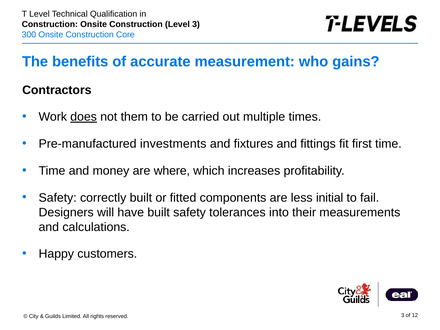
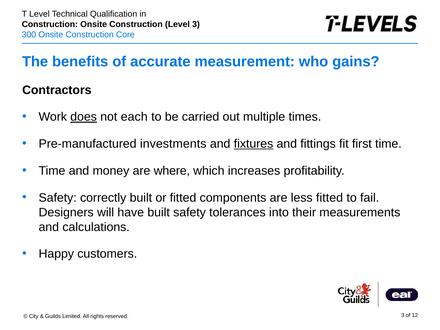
them: them -> each
fixtures underline: none -> present
less initial: initial -> fitted
